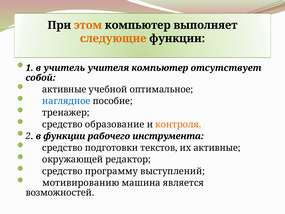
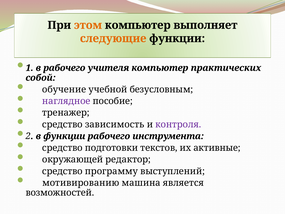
в учитель: учитель -> рабочего
отсутствует: отсутствует -> практических
активные at (64, 89): активные -> обучение
оптимальное: оптимальное -> безусловным
наглядное colour: blue -> purple
образование: образование -> зависимость
контроля colour: orange -> purple
